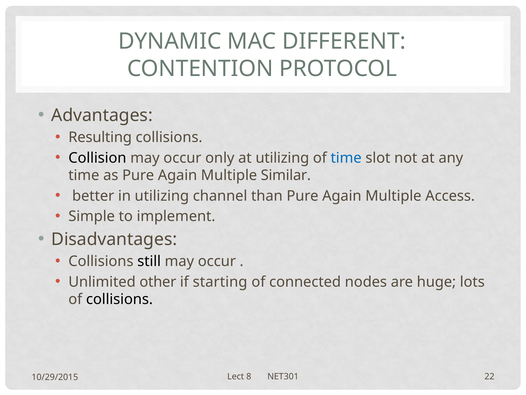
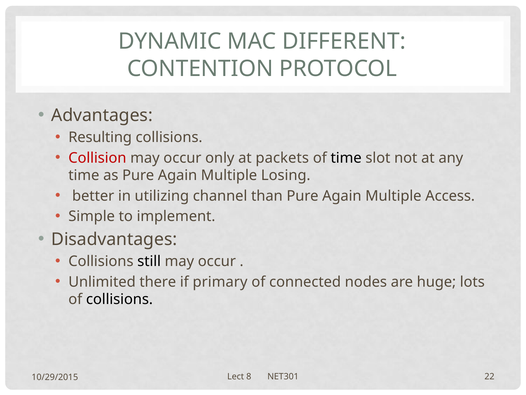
Collision colour: black -> red
at utilizing: utilizing -> packets
time at (346, 158) colour: blue -> black
Similar: Similar -> Losing
other: other -> there
starting: starting -> primary
